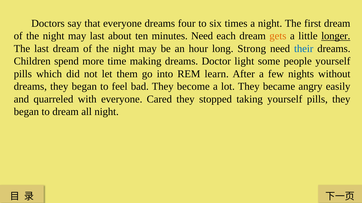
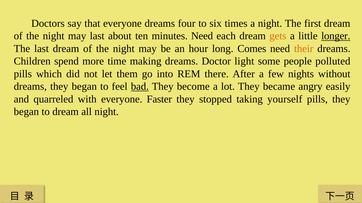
Strong: Strong -> Comes
their colour: blue -> orange
people yourself: yourself -> polluted
learn: learn -> there
bad underline: none -> present
Cared: Cared -> Faster
